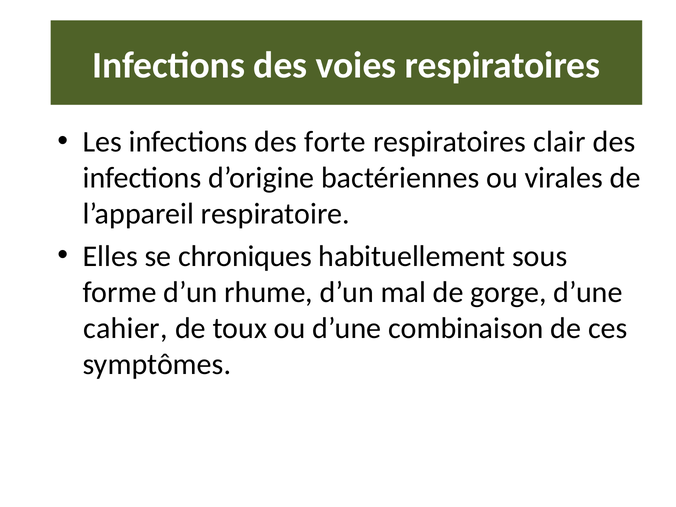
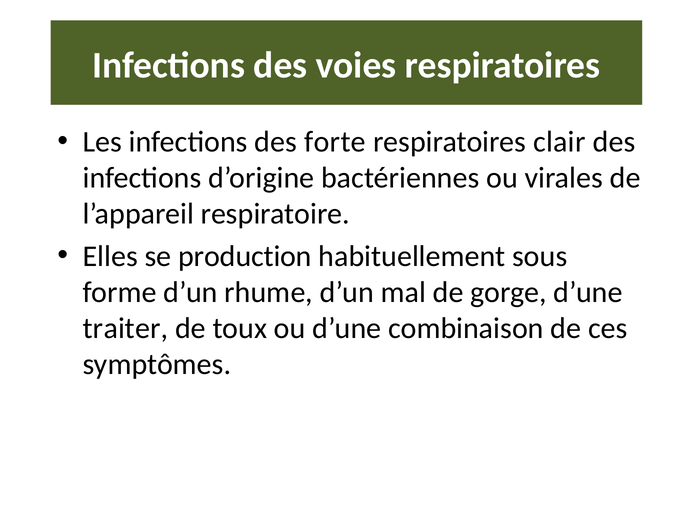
chroniques: chroniques -> production
cahier: cahier -> traiter
